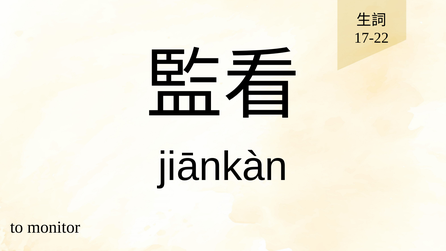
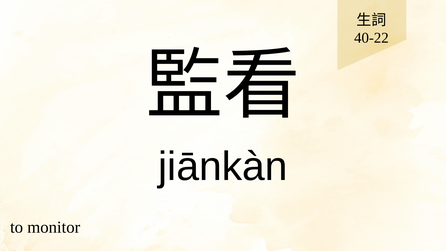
17-22: 17-22 -> 40-22
